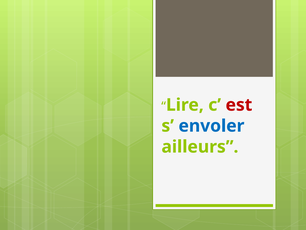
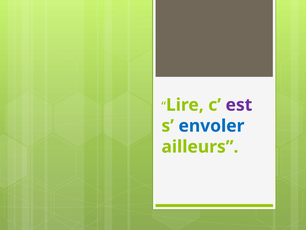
est colour: red -> purple
